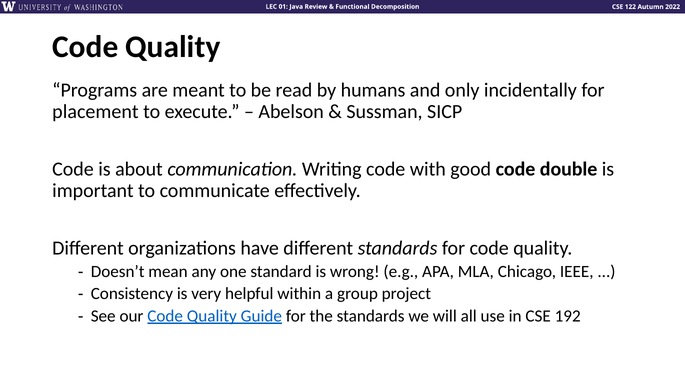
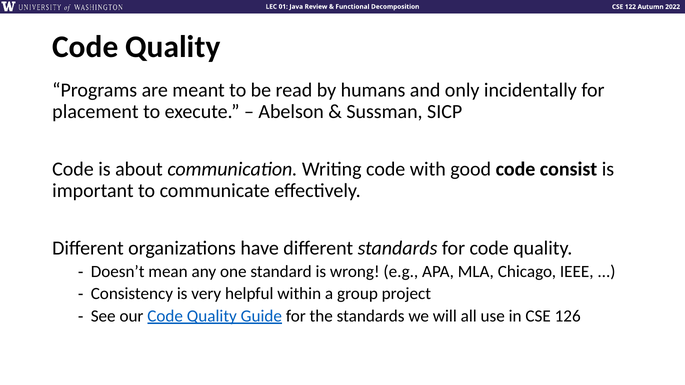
double: double -> consist
192: 192 -> 126
